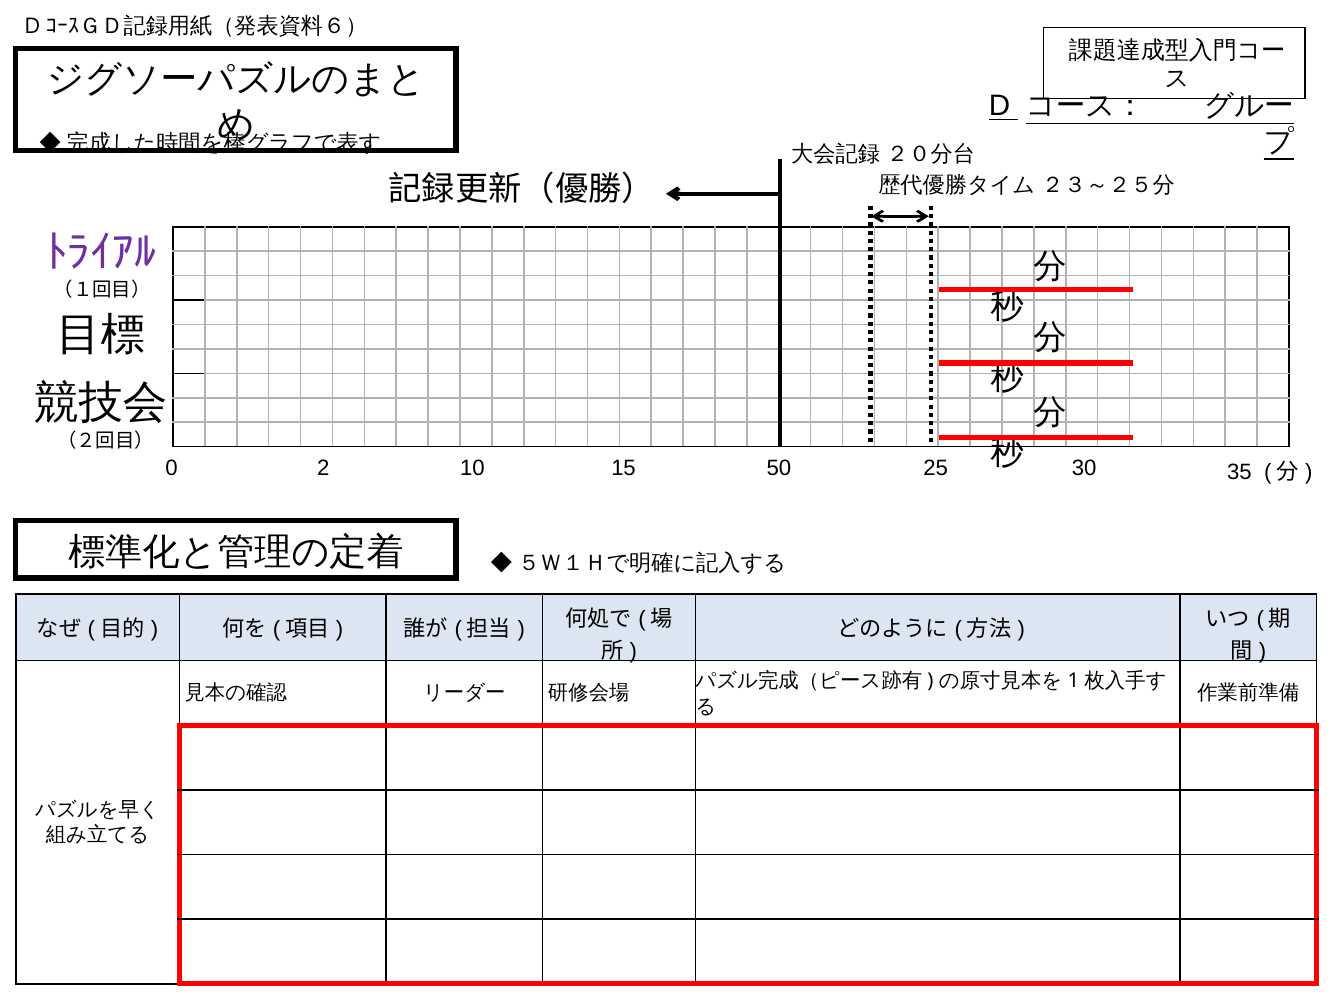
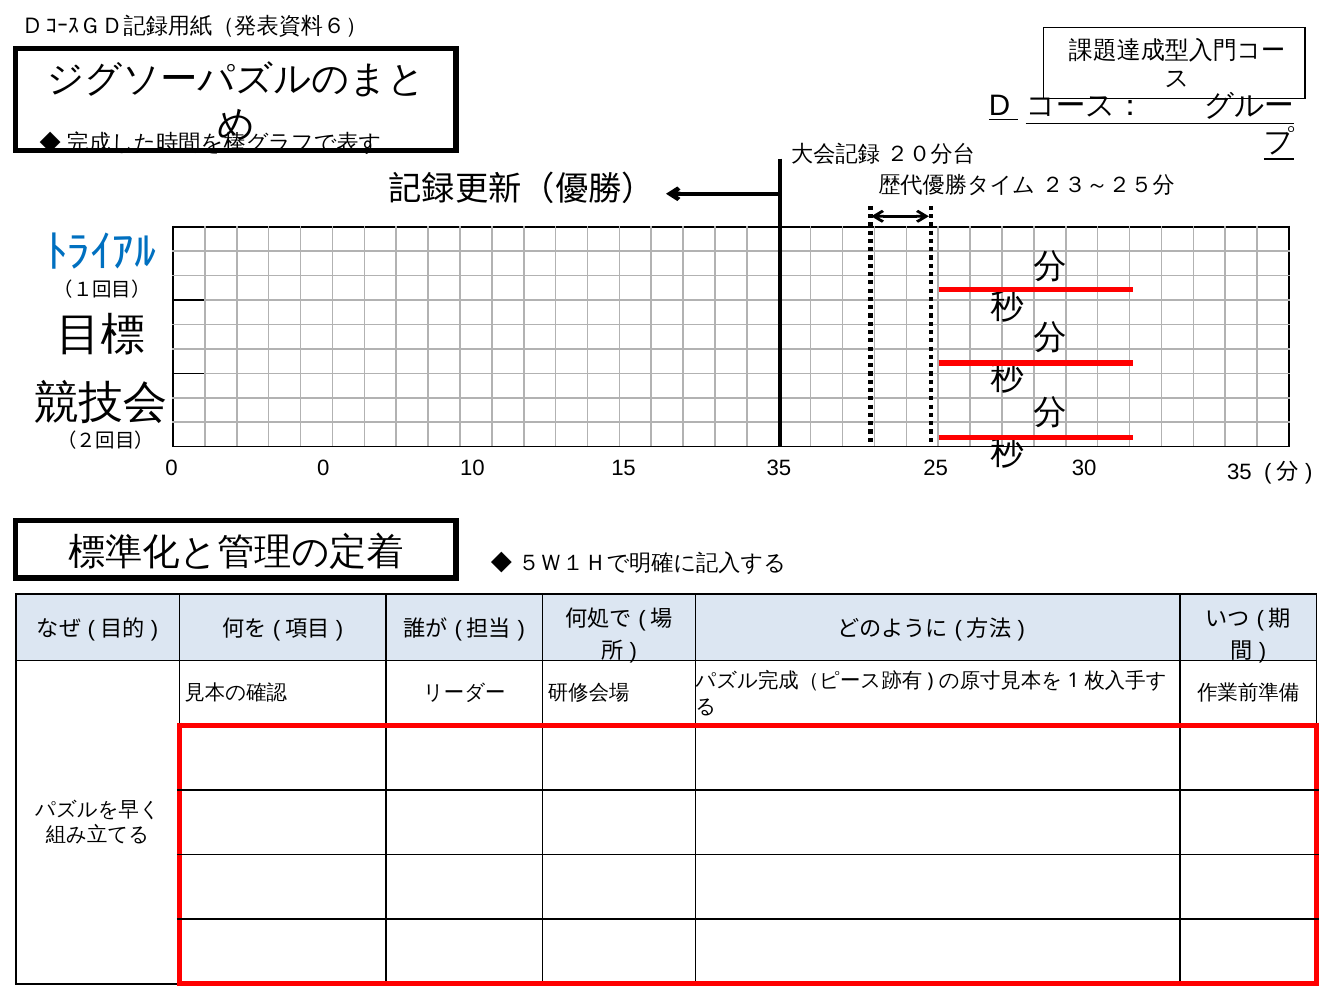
ﾄﾗｲｱﾙ colour: purple -> blue
0 2: 2 -> 0
15 50: 50 -> 35
